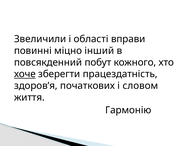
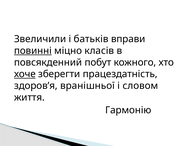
області: області -> батьків
повинні underline: none -> present
інший: інший -> класів
початкових: початкових -> вранішньої
